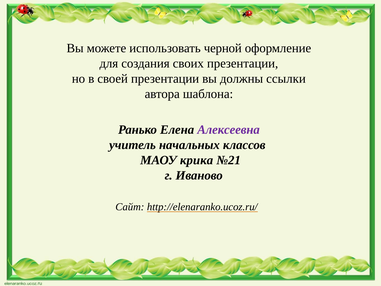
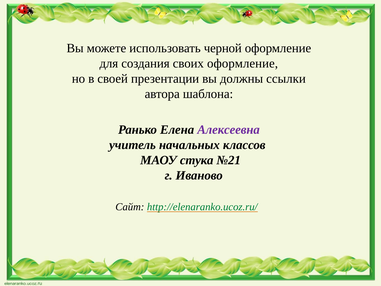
своих презентации: презентации -> оформление
крика: крика -> стука
http://elenaranko.ucoz.ru/ colour: black -> green
